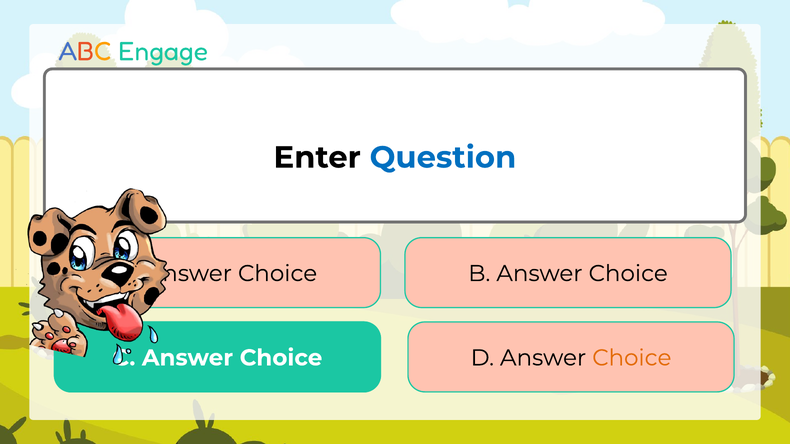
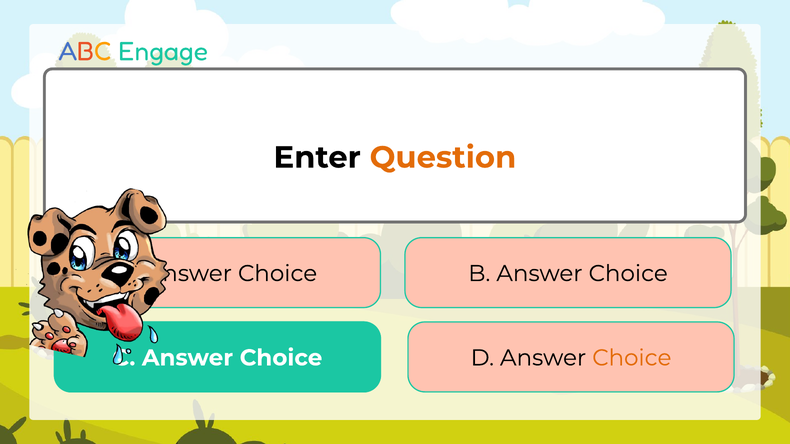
Question colour: blue -> orange
